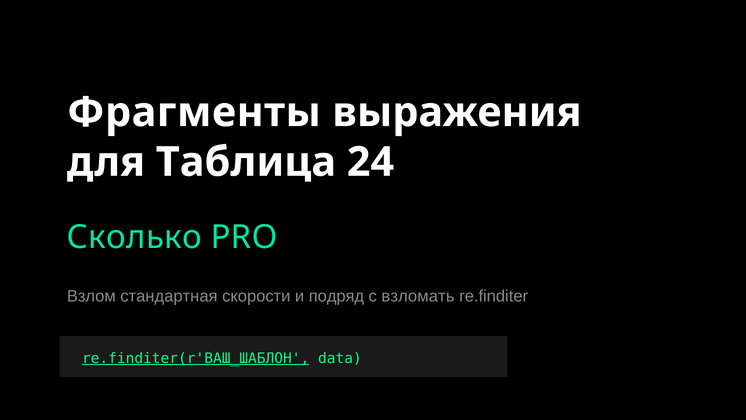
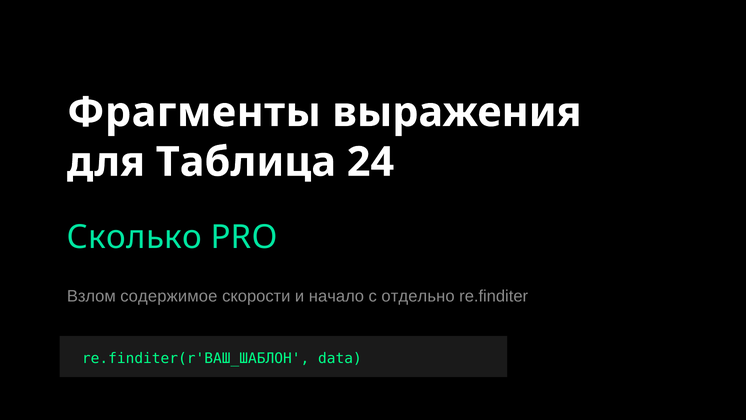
стандартная: стандартная -> содержимое
подряд: подряд -> начало
взломать: взломать -> отдельно
re.finditer(r'ВАШ_ШАБЛОН underline: present -> none
